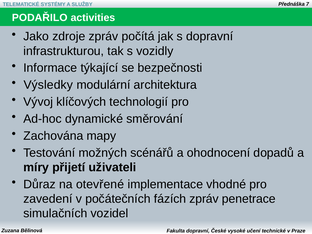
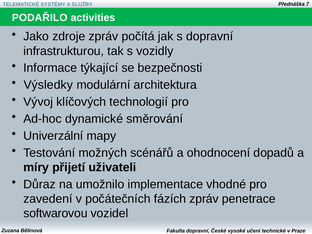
Zachována: Zachována -> Univerzální
otevřené: otevřené -> umožnilo
simulačních: simulačních -> softwarovou
